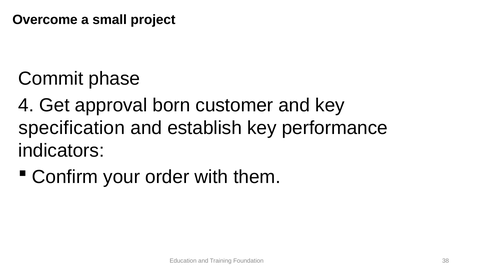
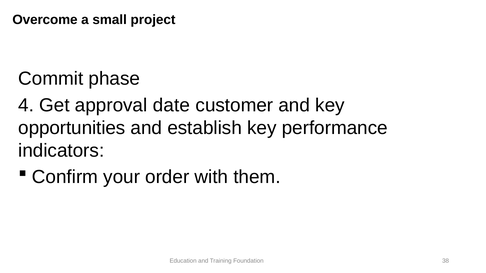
born: born -> date
specification: specification -> opportunities
